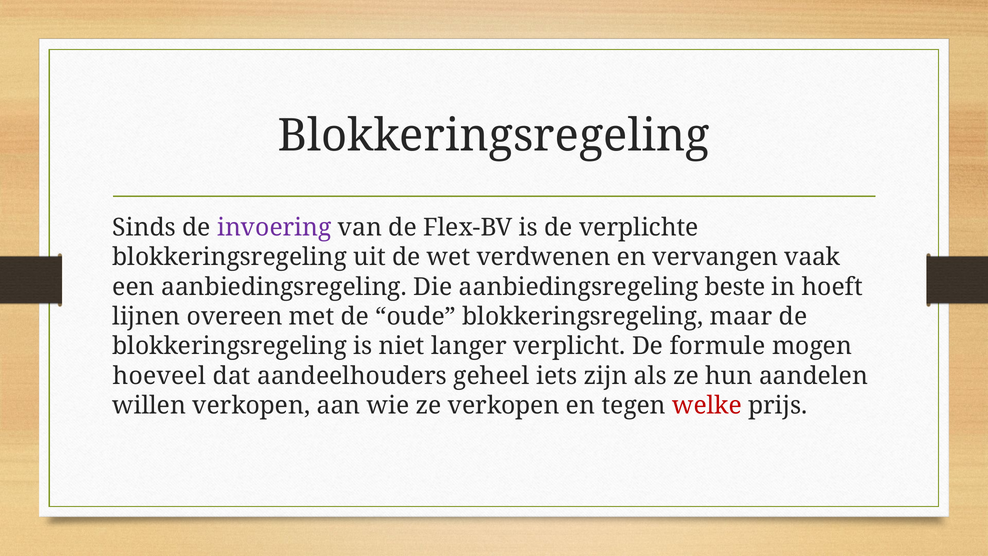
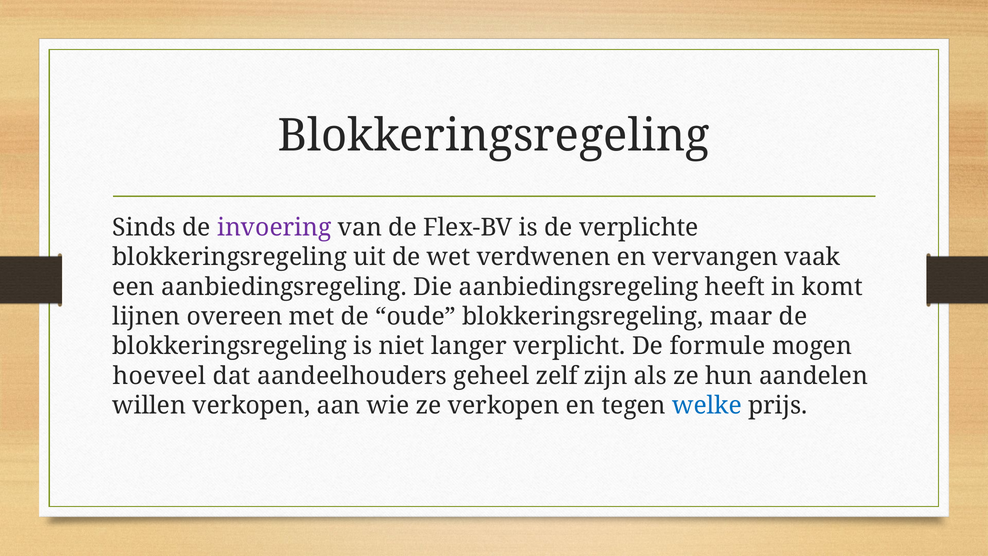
beste: beste -> heeft
hoeft: hoeft -> komt
iets: iets -> zelf
welke colour: red -> blue
